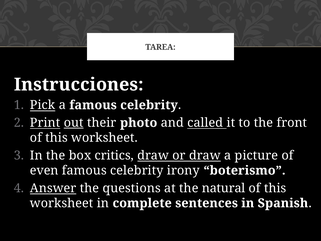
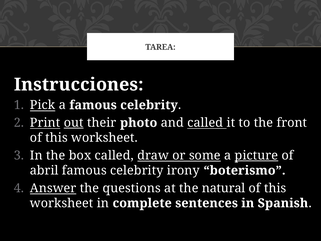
box critics: critics -> called
or draw: draw -> some
picture underline: none -> present
even: even -> abril
